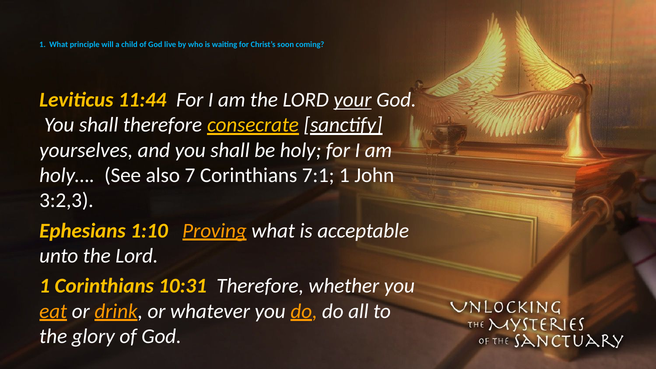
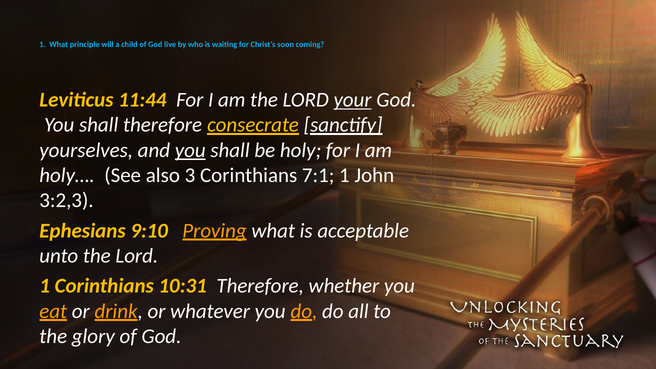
you at (190, 150) underline: none -> present
7: 7 -> 3
1:10: 1:10 -> 9:10
